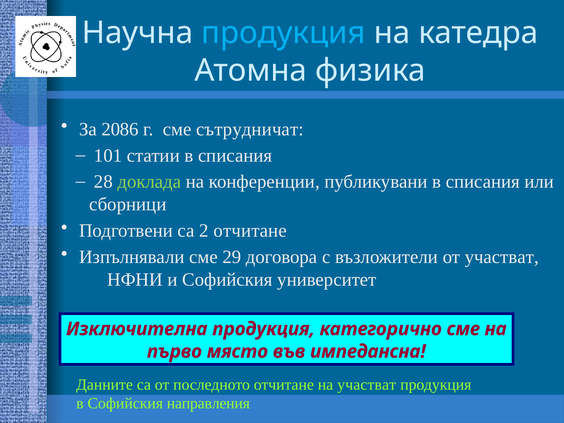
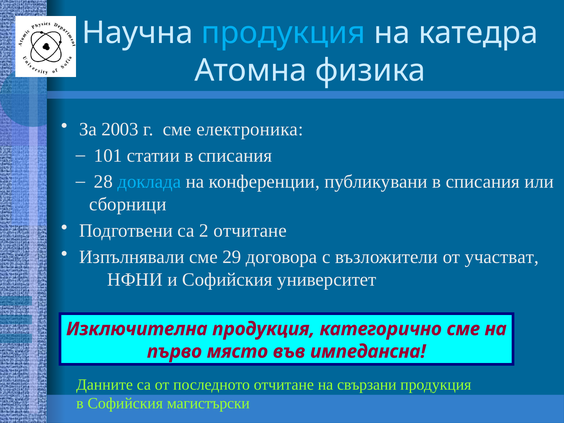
2086: 2086 -> 2003
сътрудничат: сътрудничат -> електроника
доклада colour: light green -> light blue
на участват: участват -> свързани
направления: направления -> магистърски
